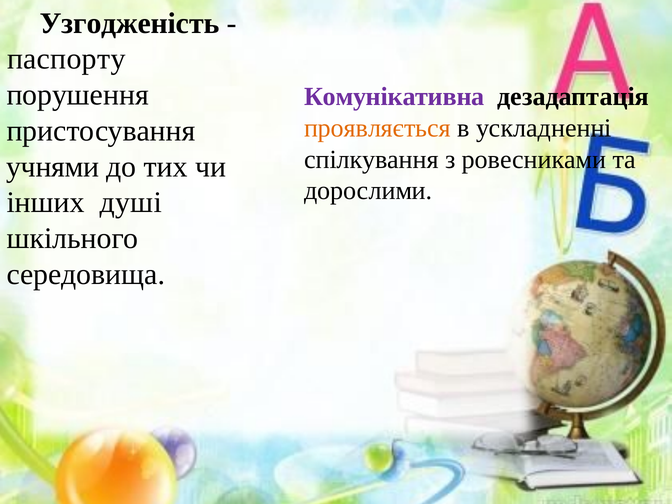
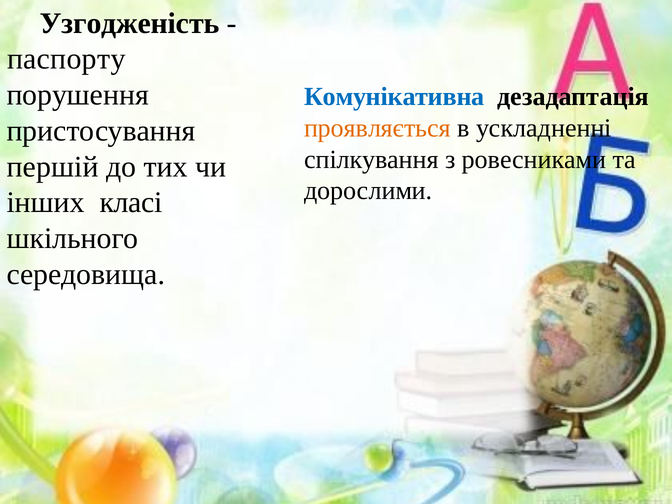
Комунікативна colour: purple -> blue
учнями: учнями -> першій
душі: душі -> класі
